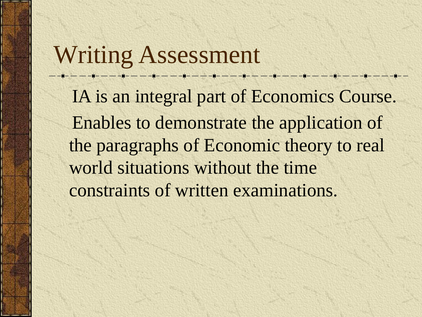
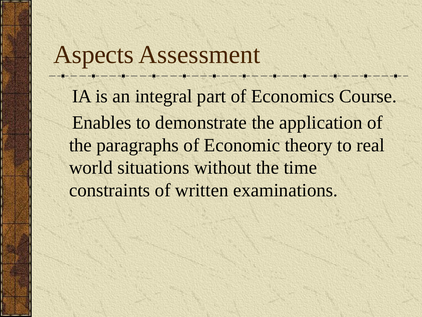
Writing: Writing -> Aspects
